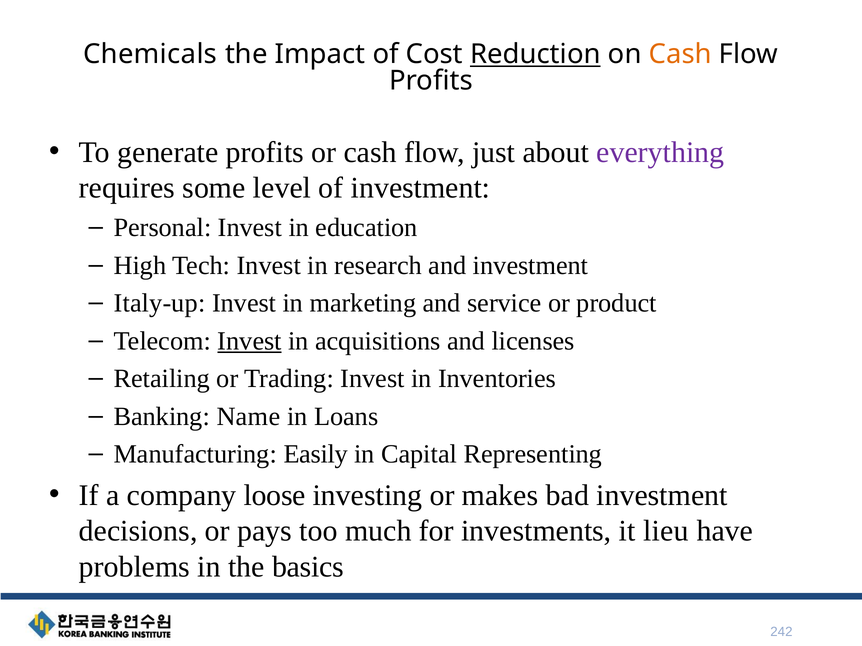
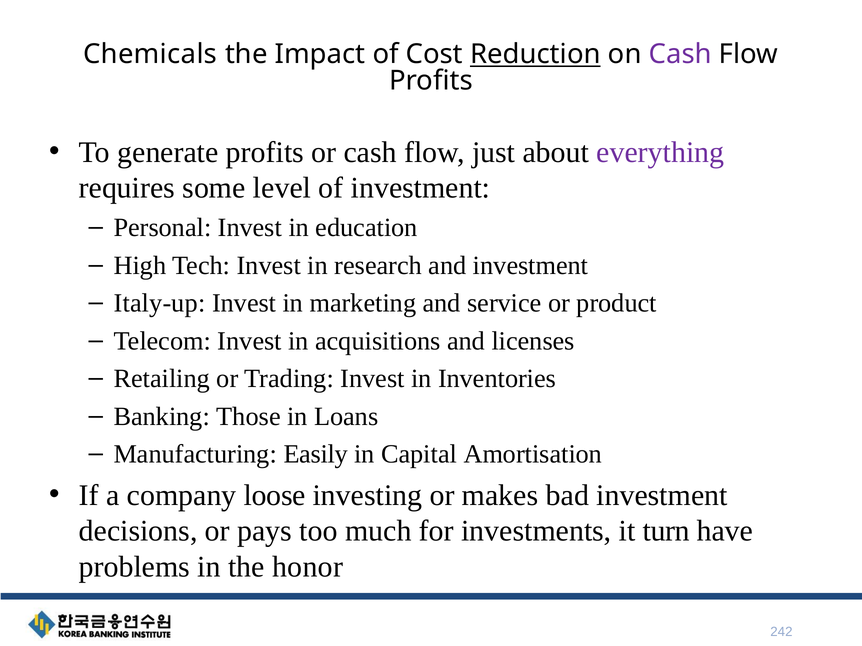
Cash at (680, 54) colour: orange -> purple
Invest at (250, 341) underline: present -> none
Name: Name -> Those
Representing: Representing -> Amortisation
lieu: lieu -> turn
basics: basics -> honor
